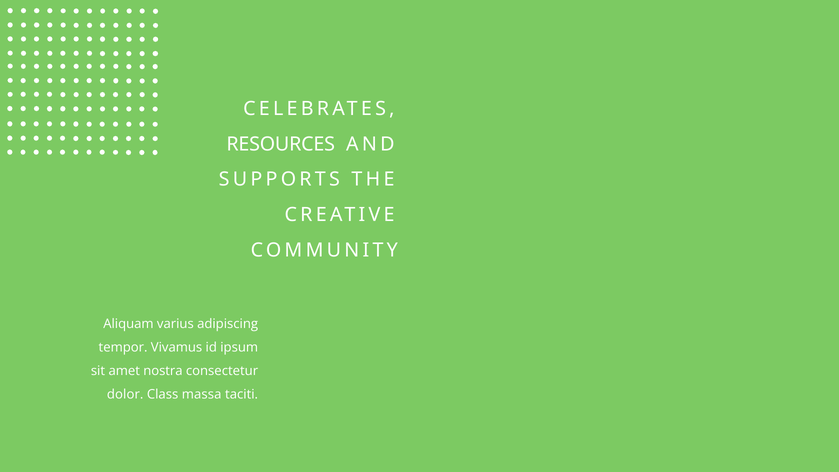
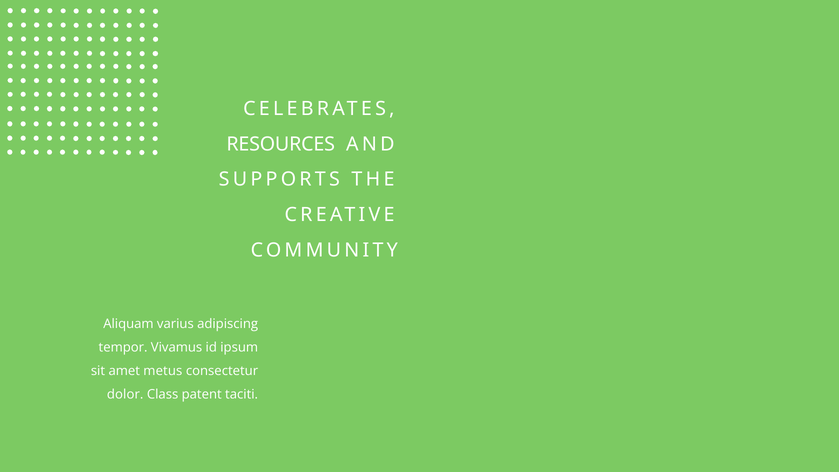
nostra: nostra -> metus
massa: massa -> patent
